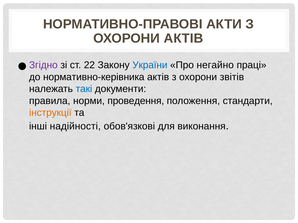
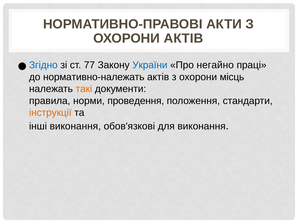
Згідно colour: purple -> blue
22: 22 -> 77
нормативно-керівника: нормативно-керівника -> нормативно-належать
звітів: звітів -> місць
такі colour: blue -> orange
інші надійності: надійності -> виконання
